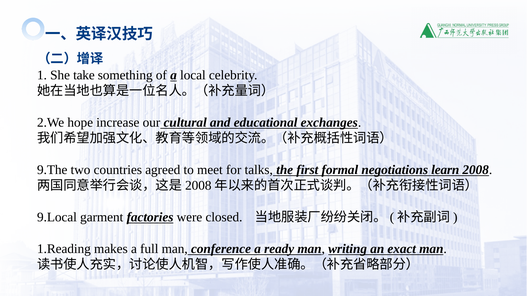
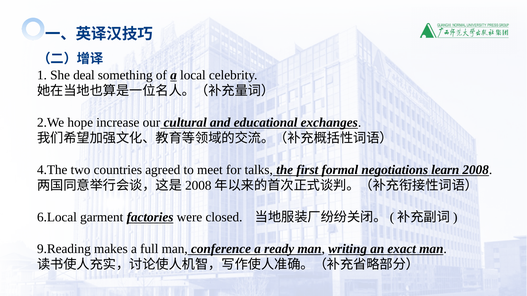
take: take -> deal
9.The: 9.The -> 4.The
9.Local: 9.Local -> 6.Local
1.Reading: 1.Reading -> 9.Reading
